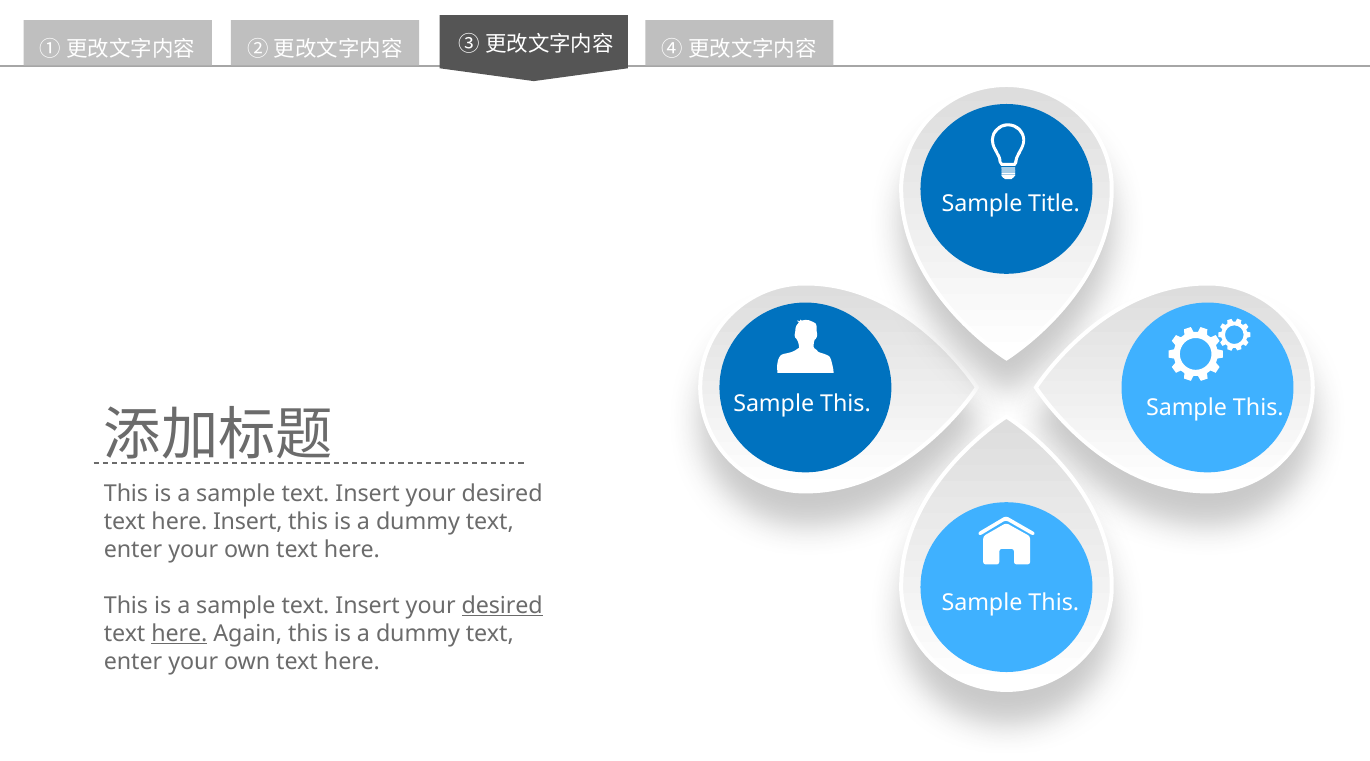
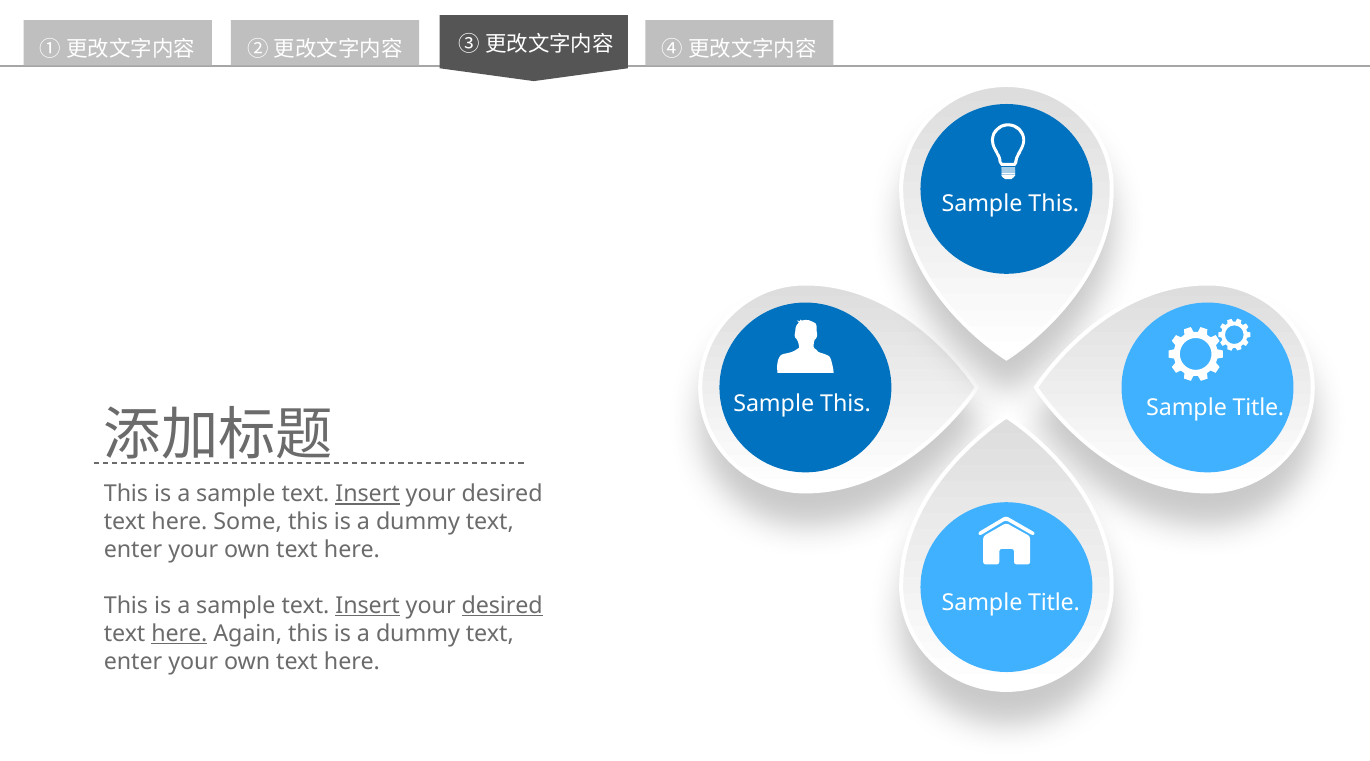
Title at (1054, 204): Title -> This
This at (1258, 408): This -> Title
Insert at (368, 494) underline: none -> present
here Insert: Insert -> Some
This at (1054, 603): This -> Title
Insert at (368, 606) underline: none -> present
